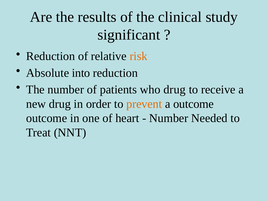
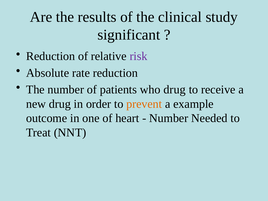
risk colour: orange -> purple
into: into -> rate
a outcome: outcome -> example
